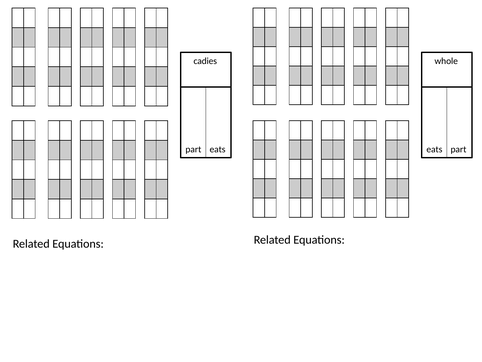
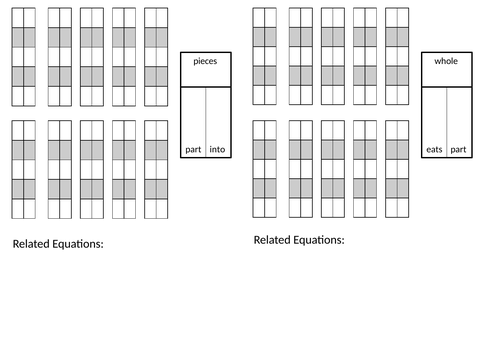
cadies: cadies -> pieces
part eats: eats -> into
